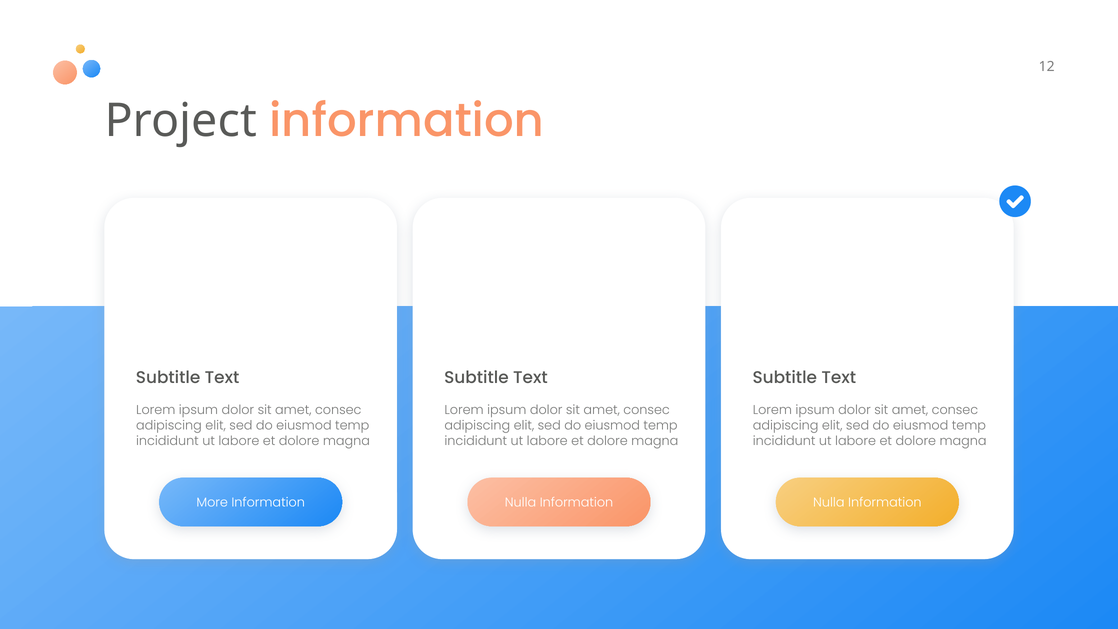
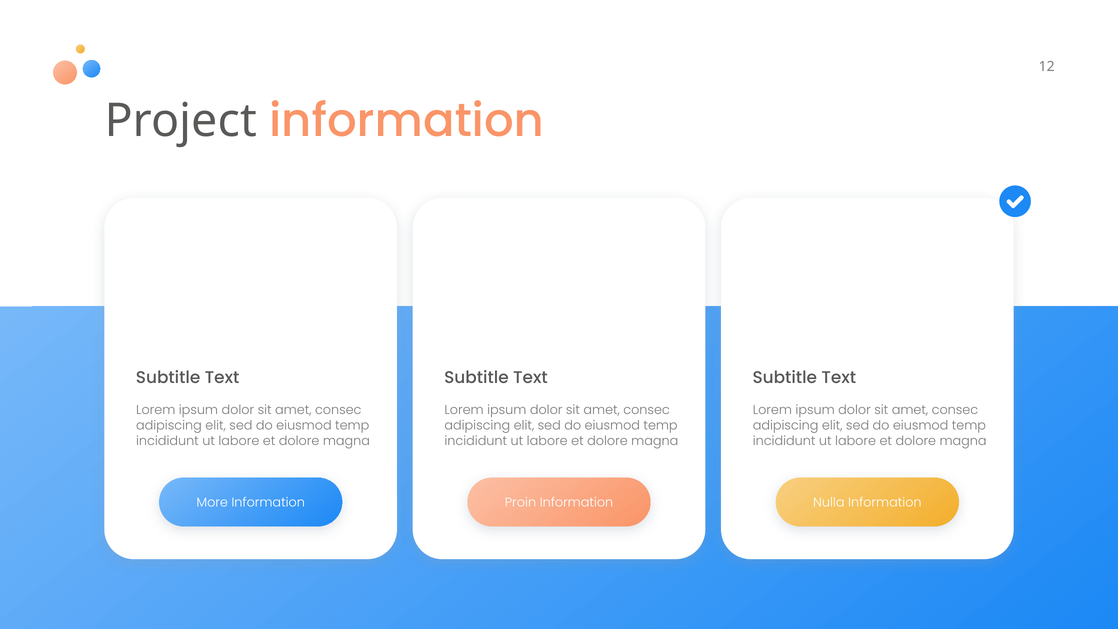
Nulla at (521, 503): Nulla -> Proin
